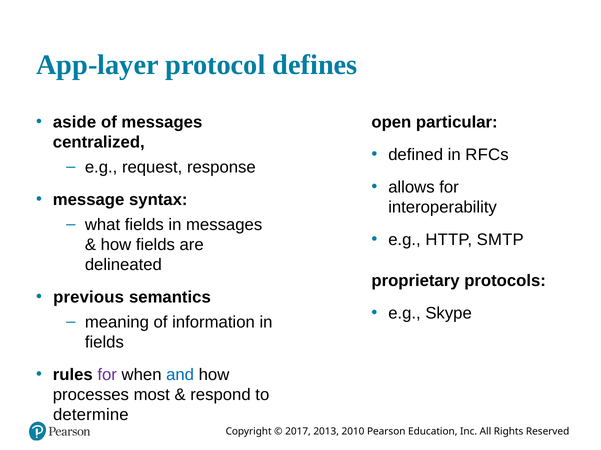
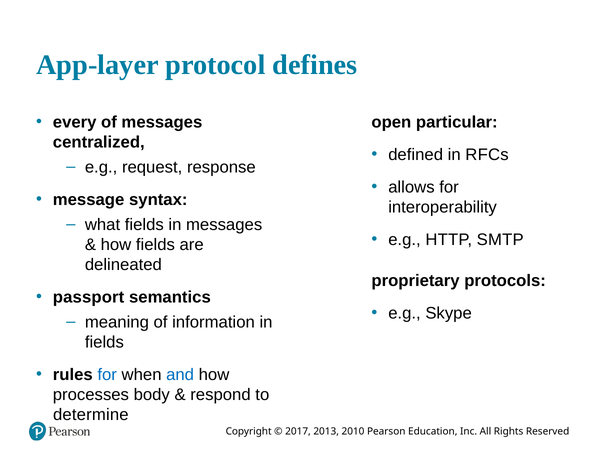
aside: aside -> every
previous: previous -> passport
for at (107, 375) colour: purple -> blue
most: most -> body
